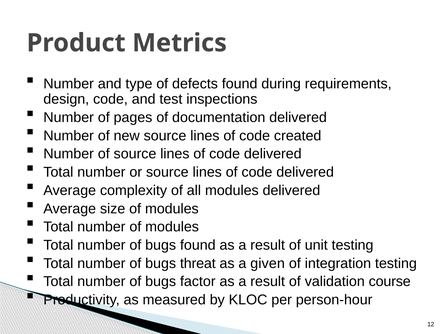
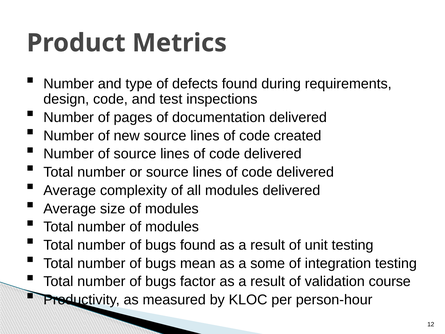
threat: threat -> mean
given: given -> some
